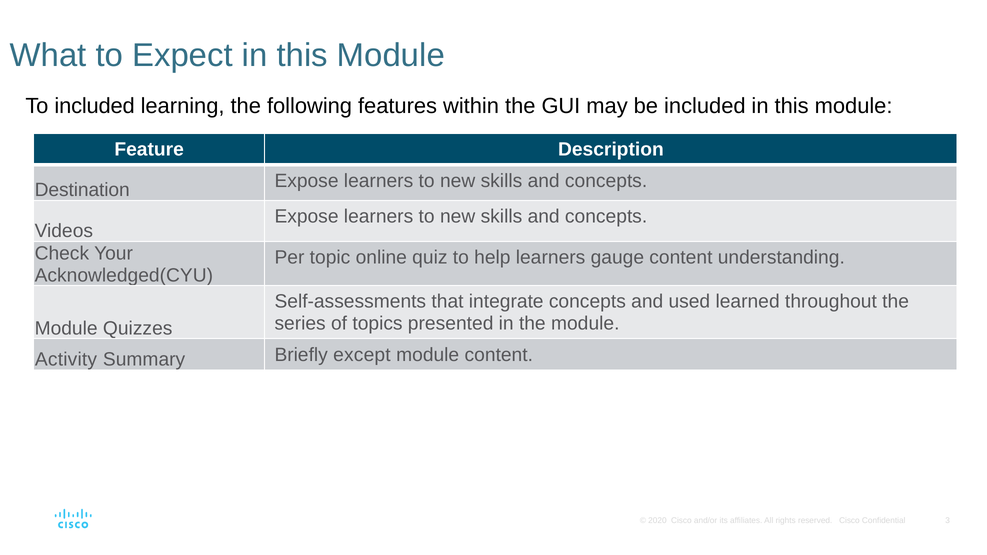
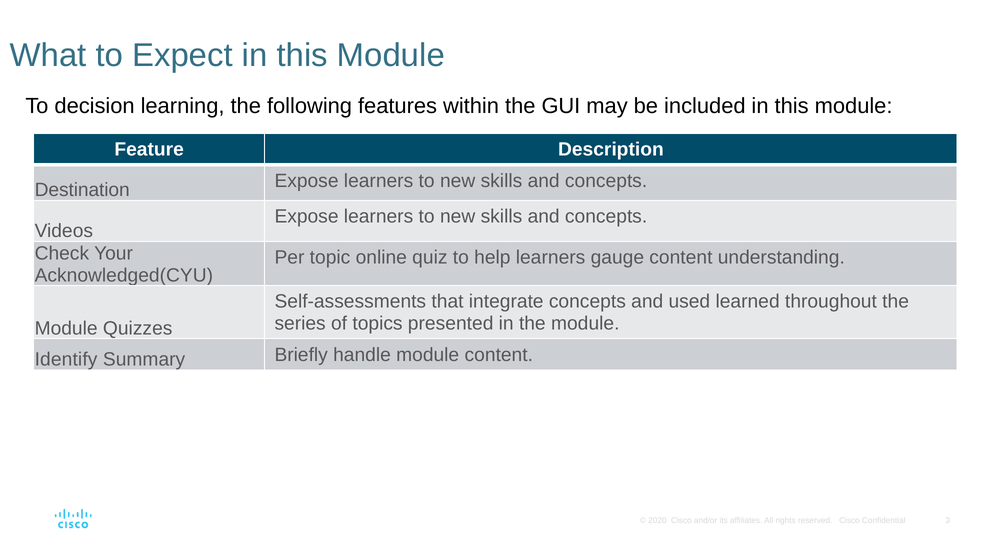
To included: included -> decision
Activity: Activity -> Identify
except: except -> handle
